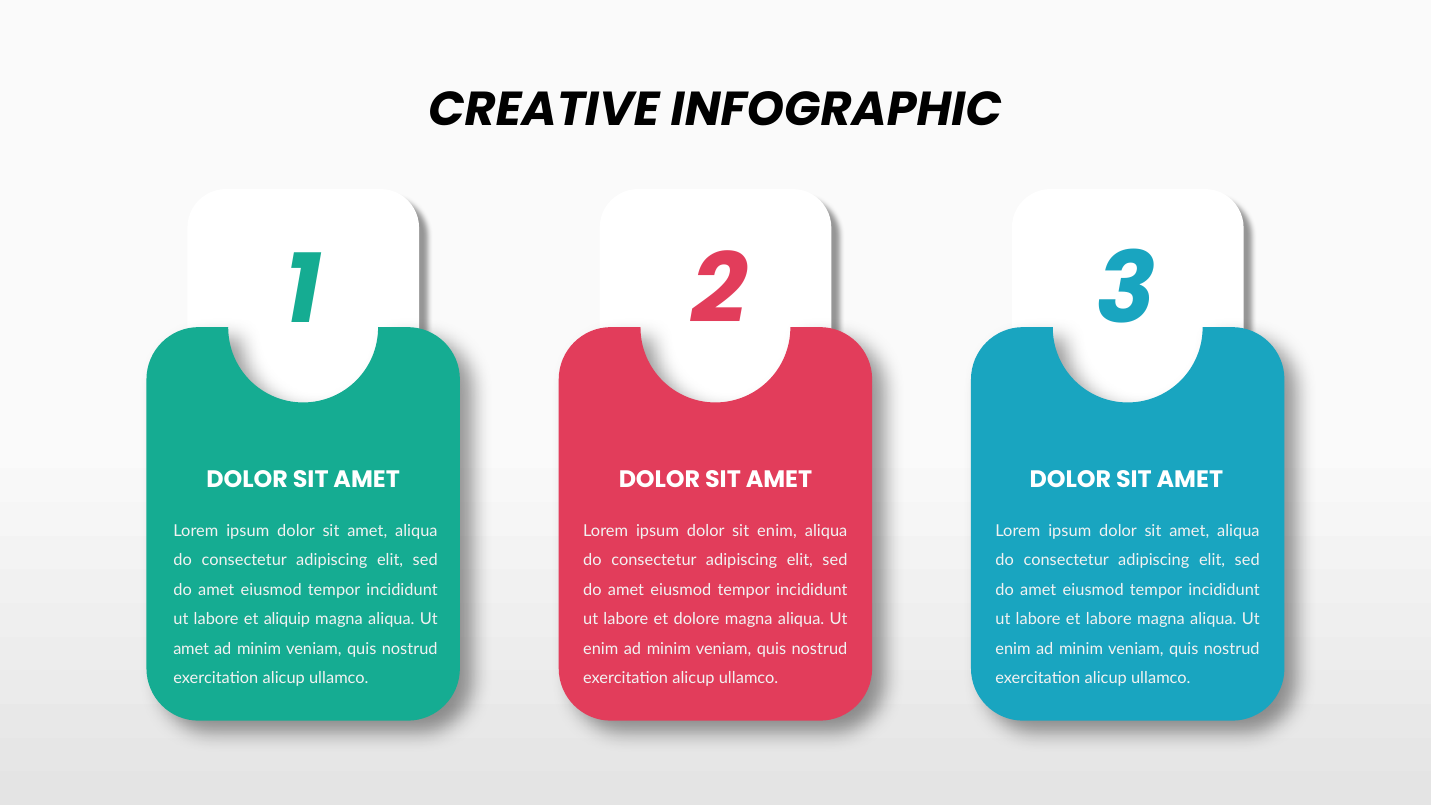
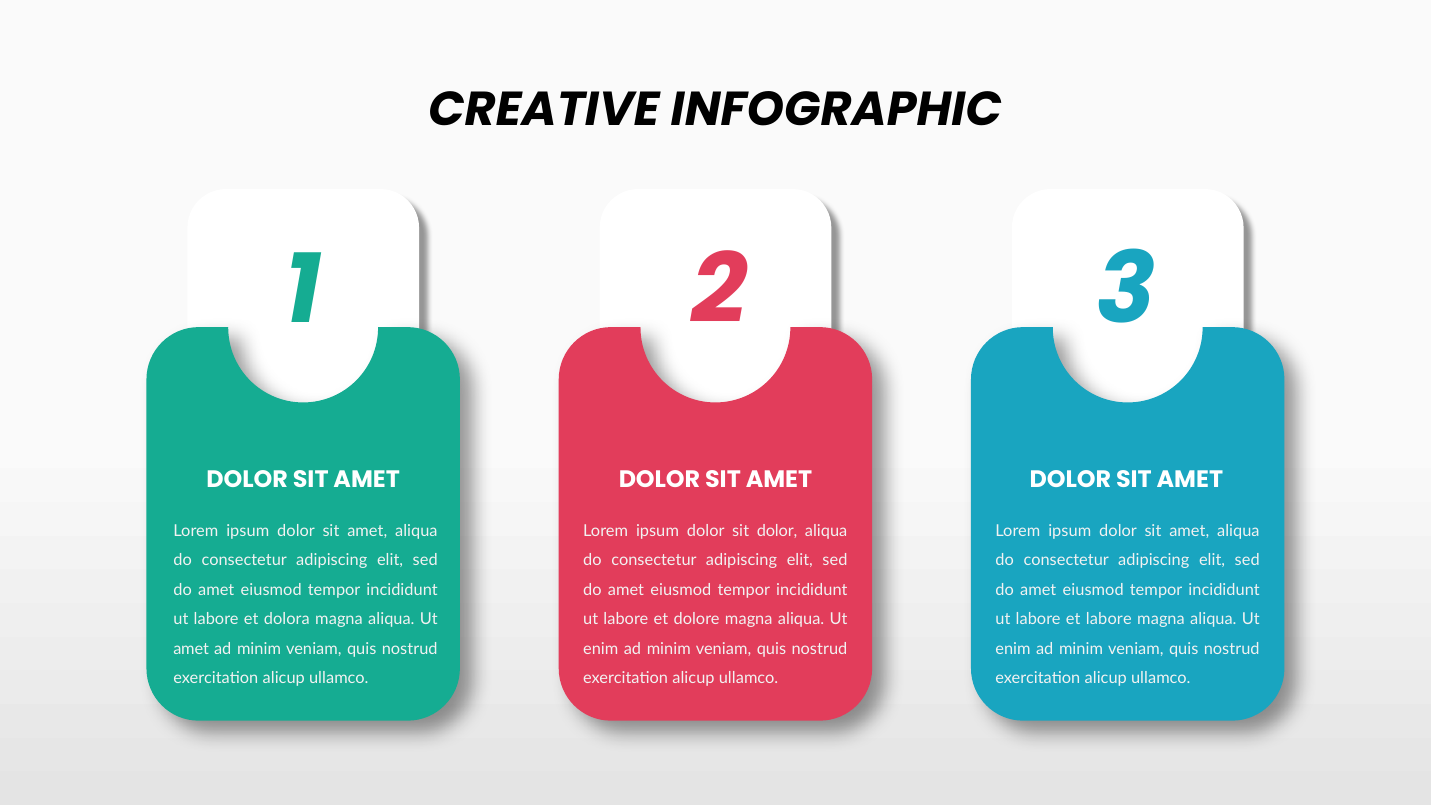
sit enim: enim -> dolor
aliquip: aliquip -> dolora
